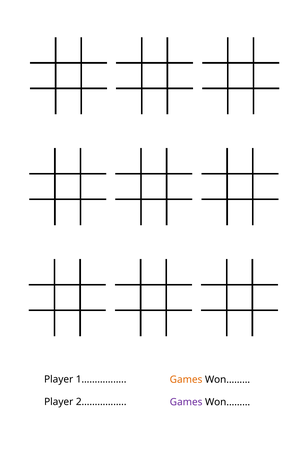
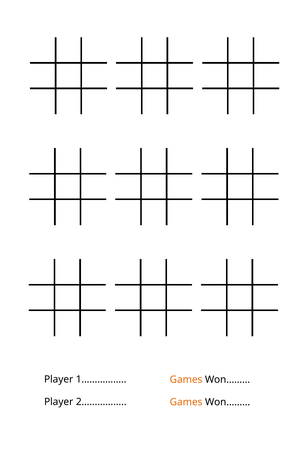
Games at (186, 401) colour: purple -> orange
